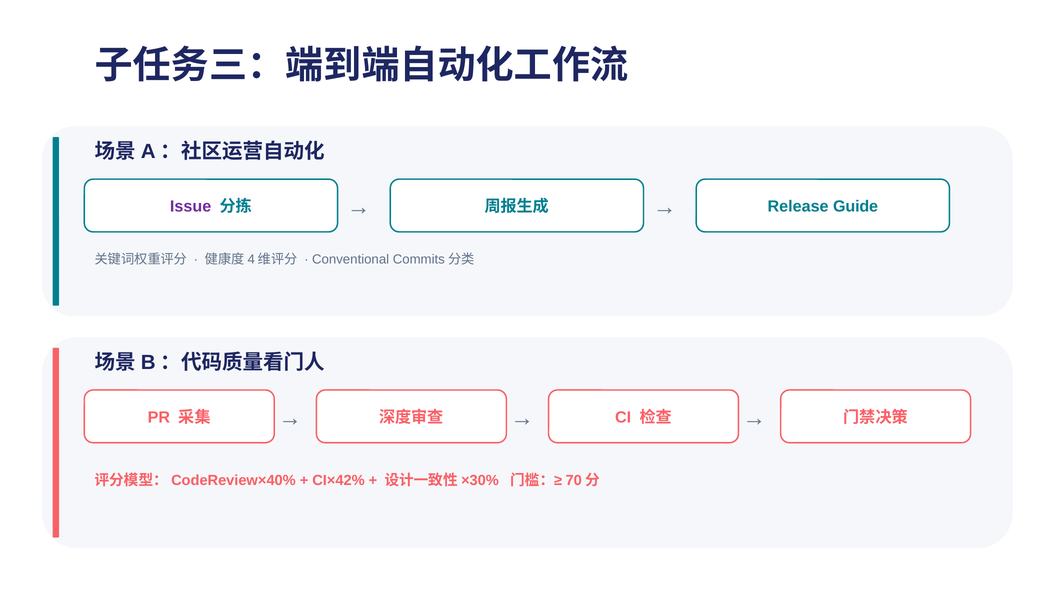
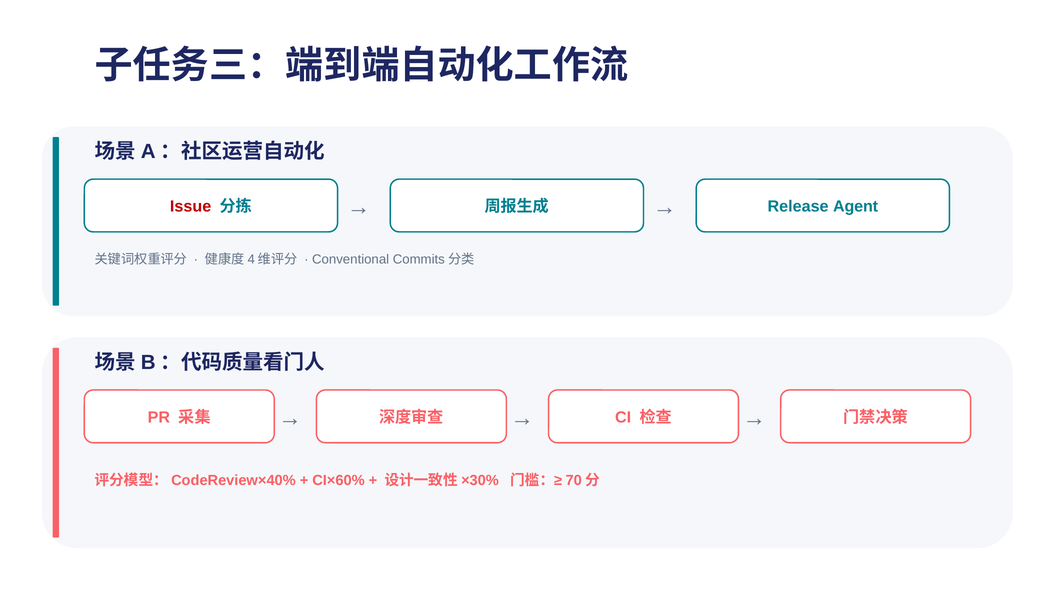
Issue colour: purple -> red
Guide: Guide -> Agent
CI×42%: CI×42% -> CI×60%
